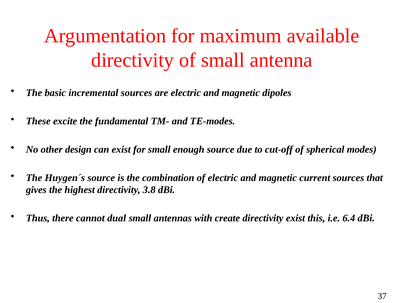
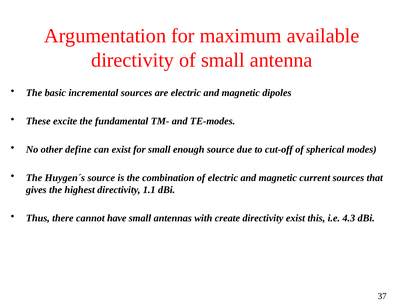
design: design -> define
3.8: 3.8 -> 1.1
dual: dual -> have
6.4: 6.4 -> 4.3
